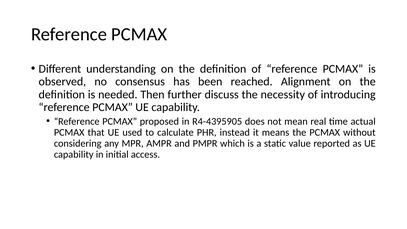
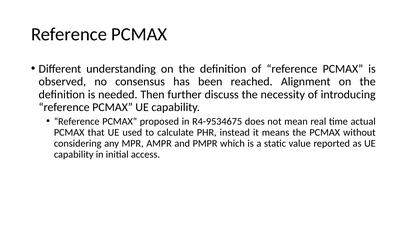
R4-4395905: R4-4395905 -> R4-9534675
